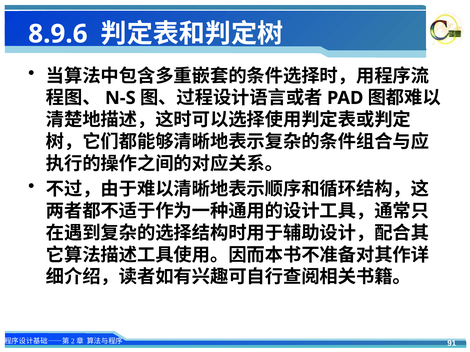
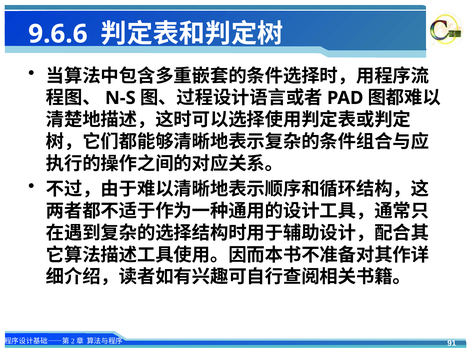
8.9.6: 8.9.6 -> 9.6.6
